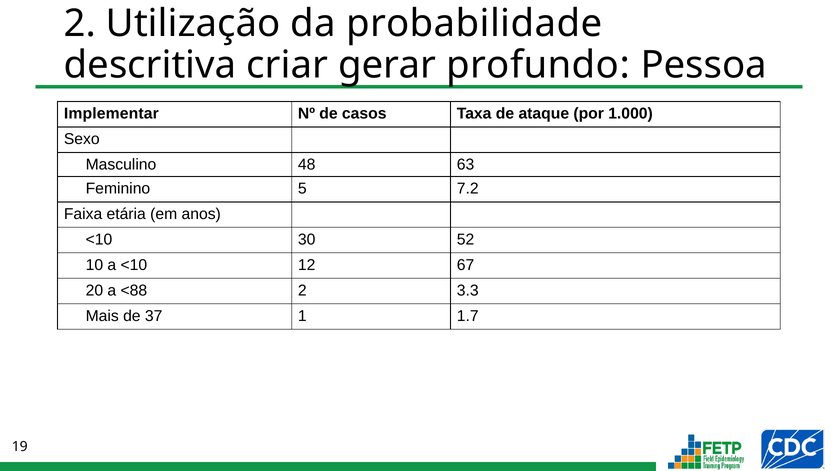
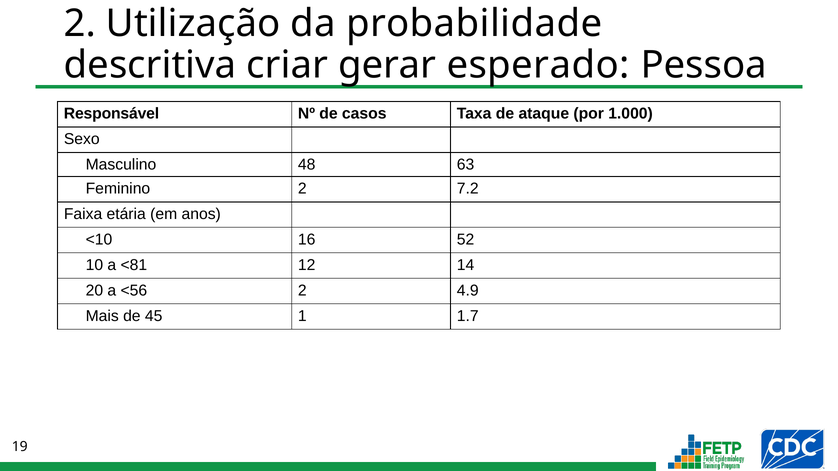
profundo: profundo -> esperado
Implementar: Implementar -> Responsável
Feminino 5: 5 -> 2
30: 30 -> 16
a <10: <10 -> <81
67: 67 -> 14
<88: <88 -> <56
3.3: 3.3 -> 4.9
37: 37 -> 45
